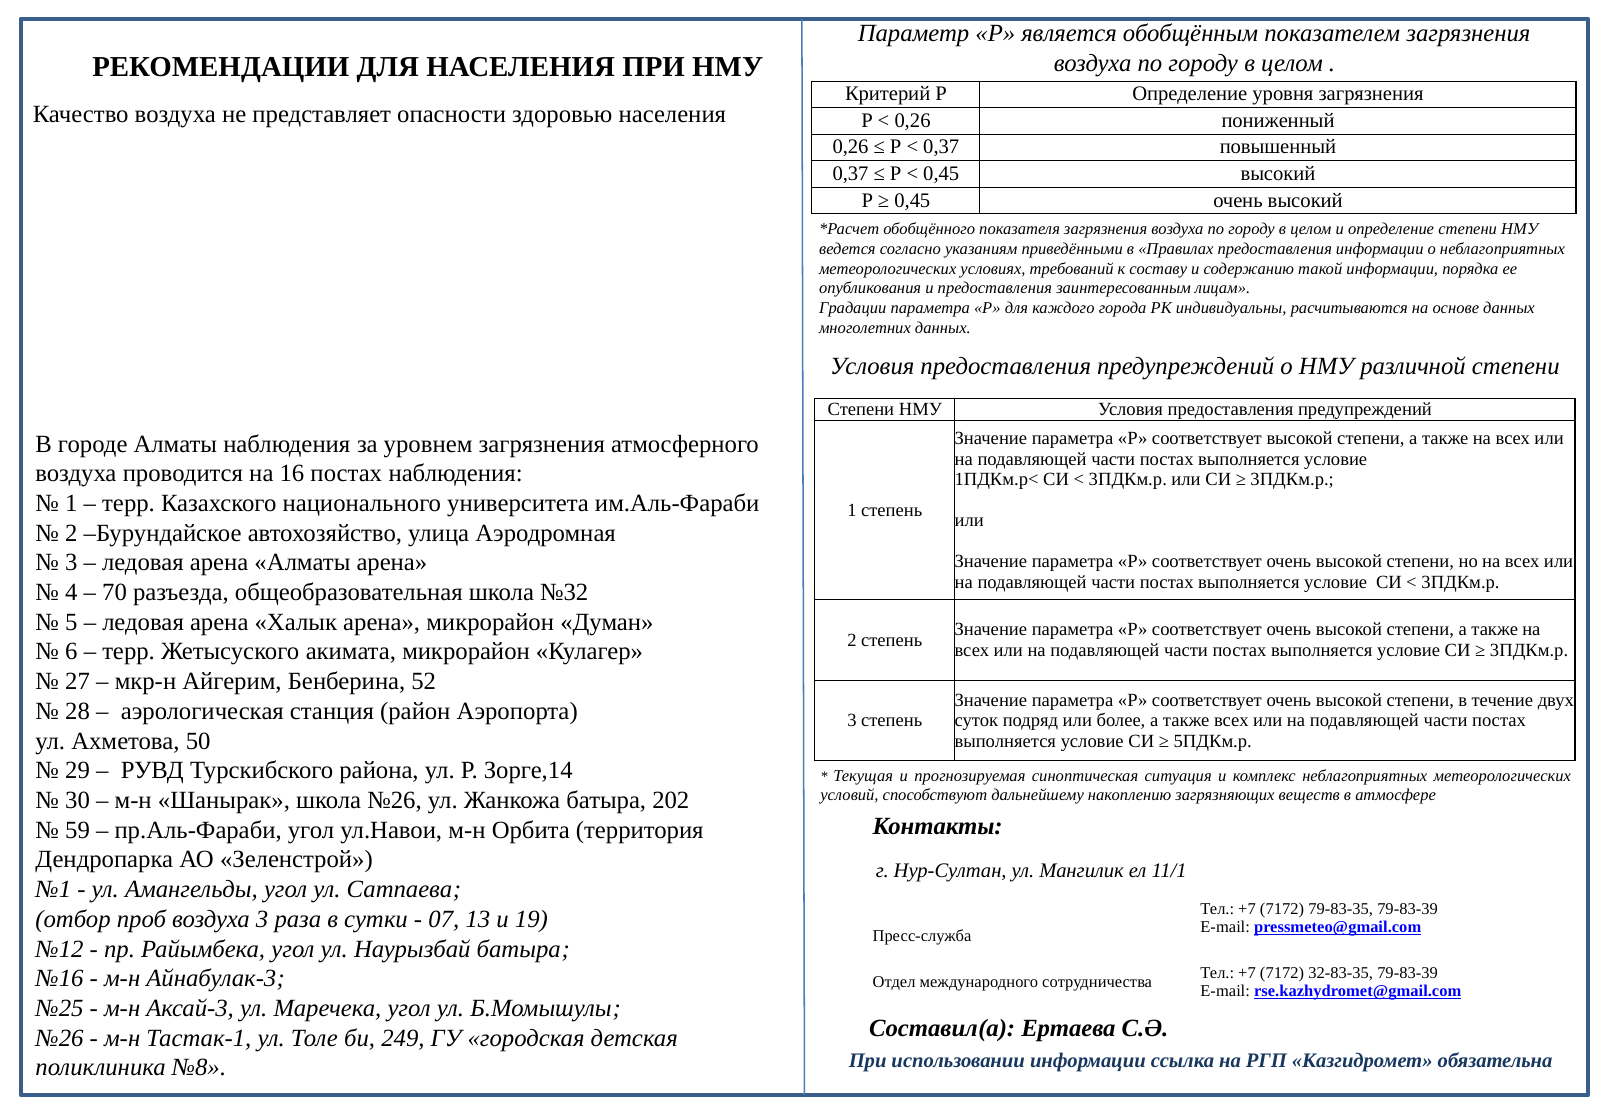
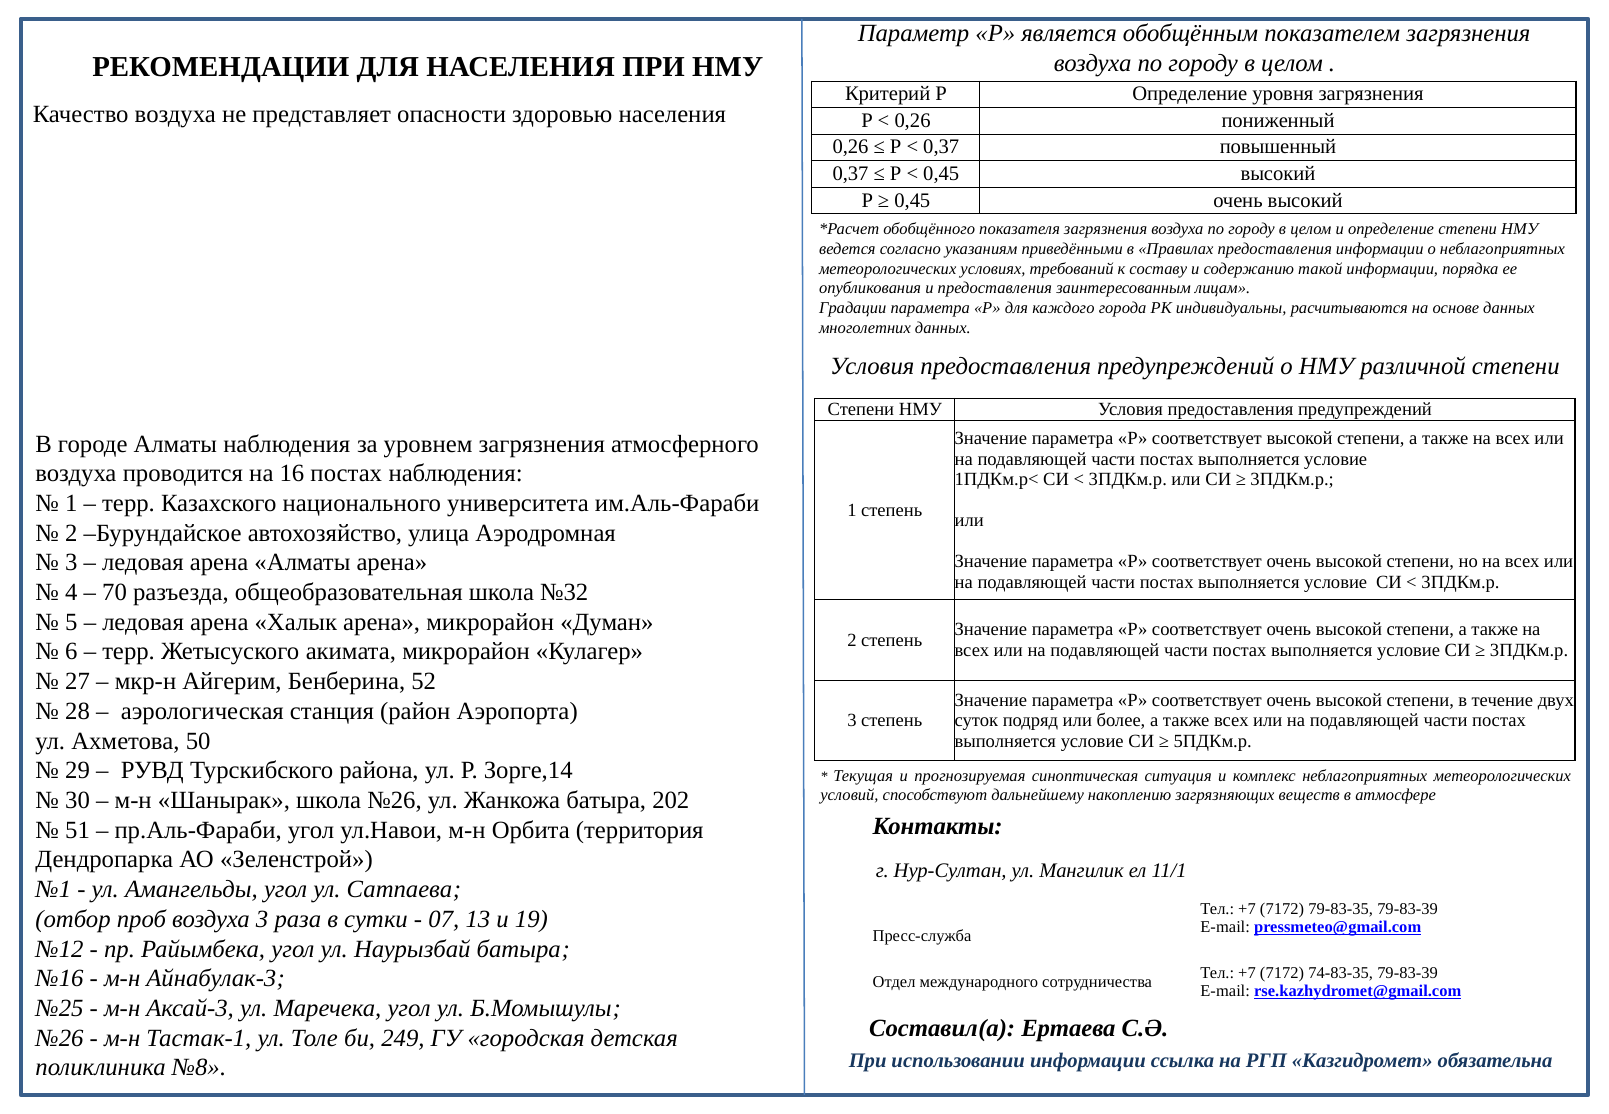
59: 59 -> 51
32-83-35: 32-83-35 -> 74-83-35
